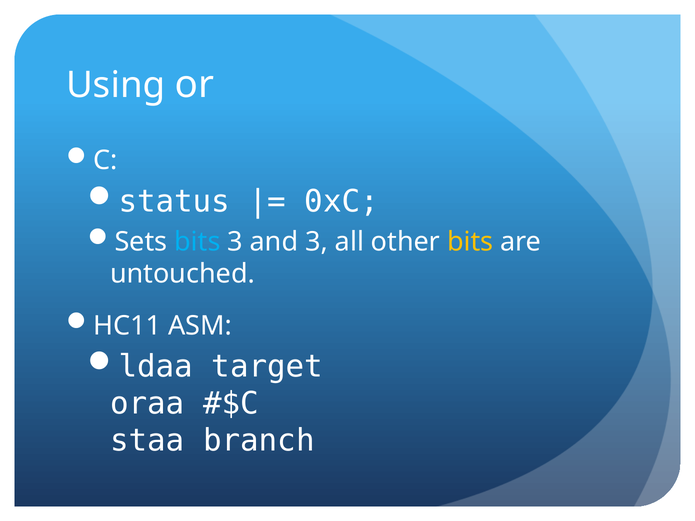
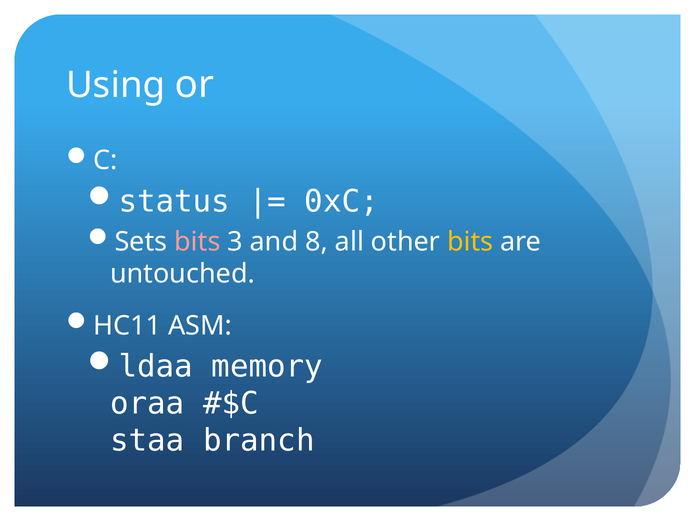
bits at (197, 242) colour: light blue -> pink
and 3: 3 -> 8
target: target -> memory
